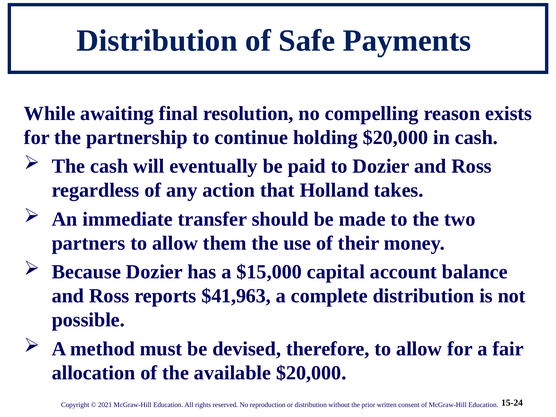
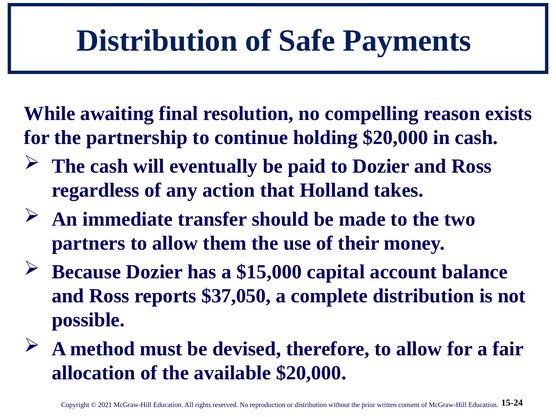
$41,963: $41,963 -> $37,050
